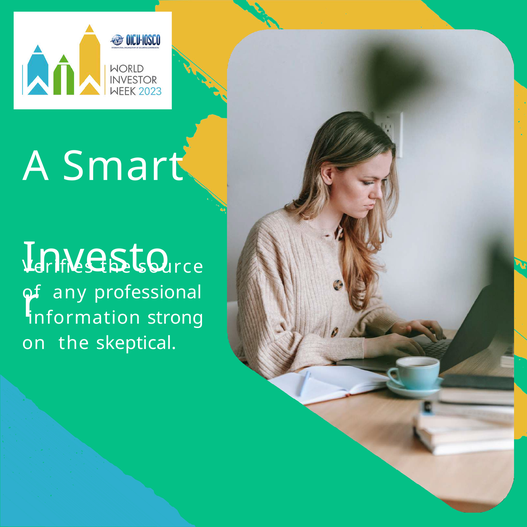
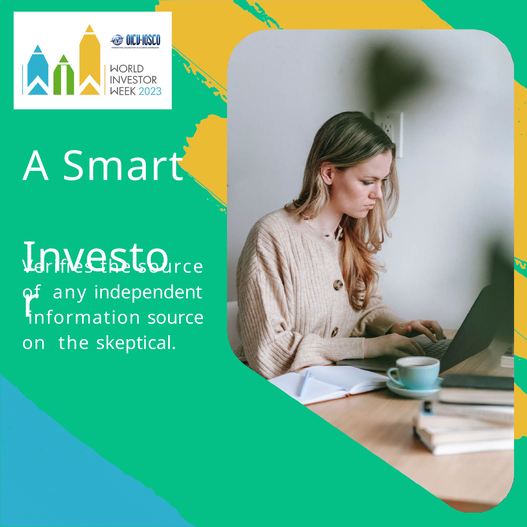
professional: professional -> independent
information strong: strong -> source
